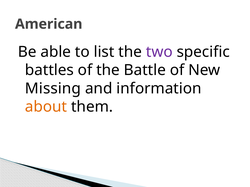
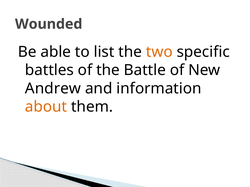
American: American -> Wounded
two colour: purple -> orange
Missing: Missing -> Andrew
